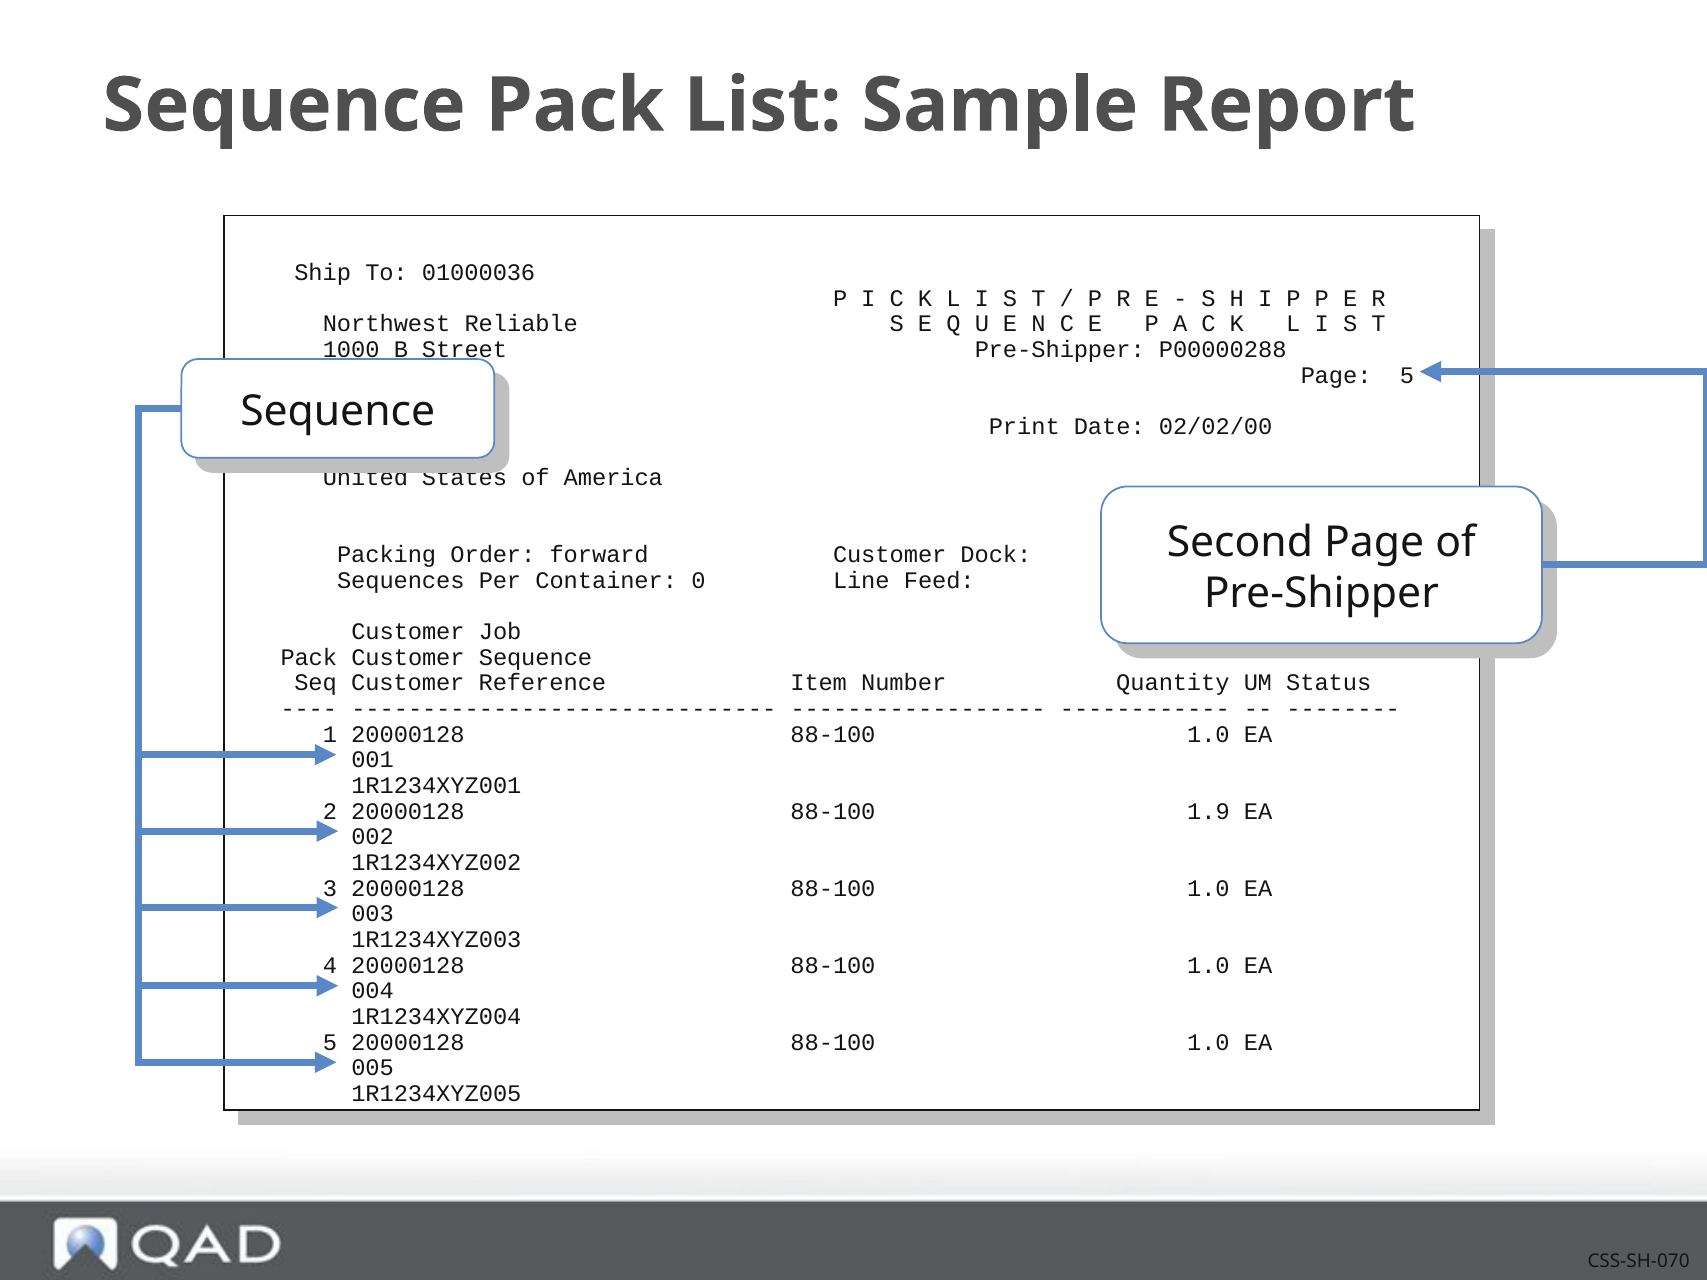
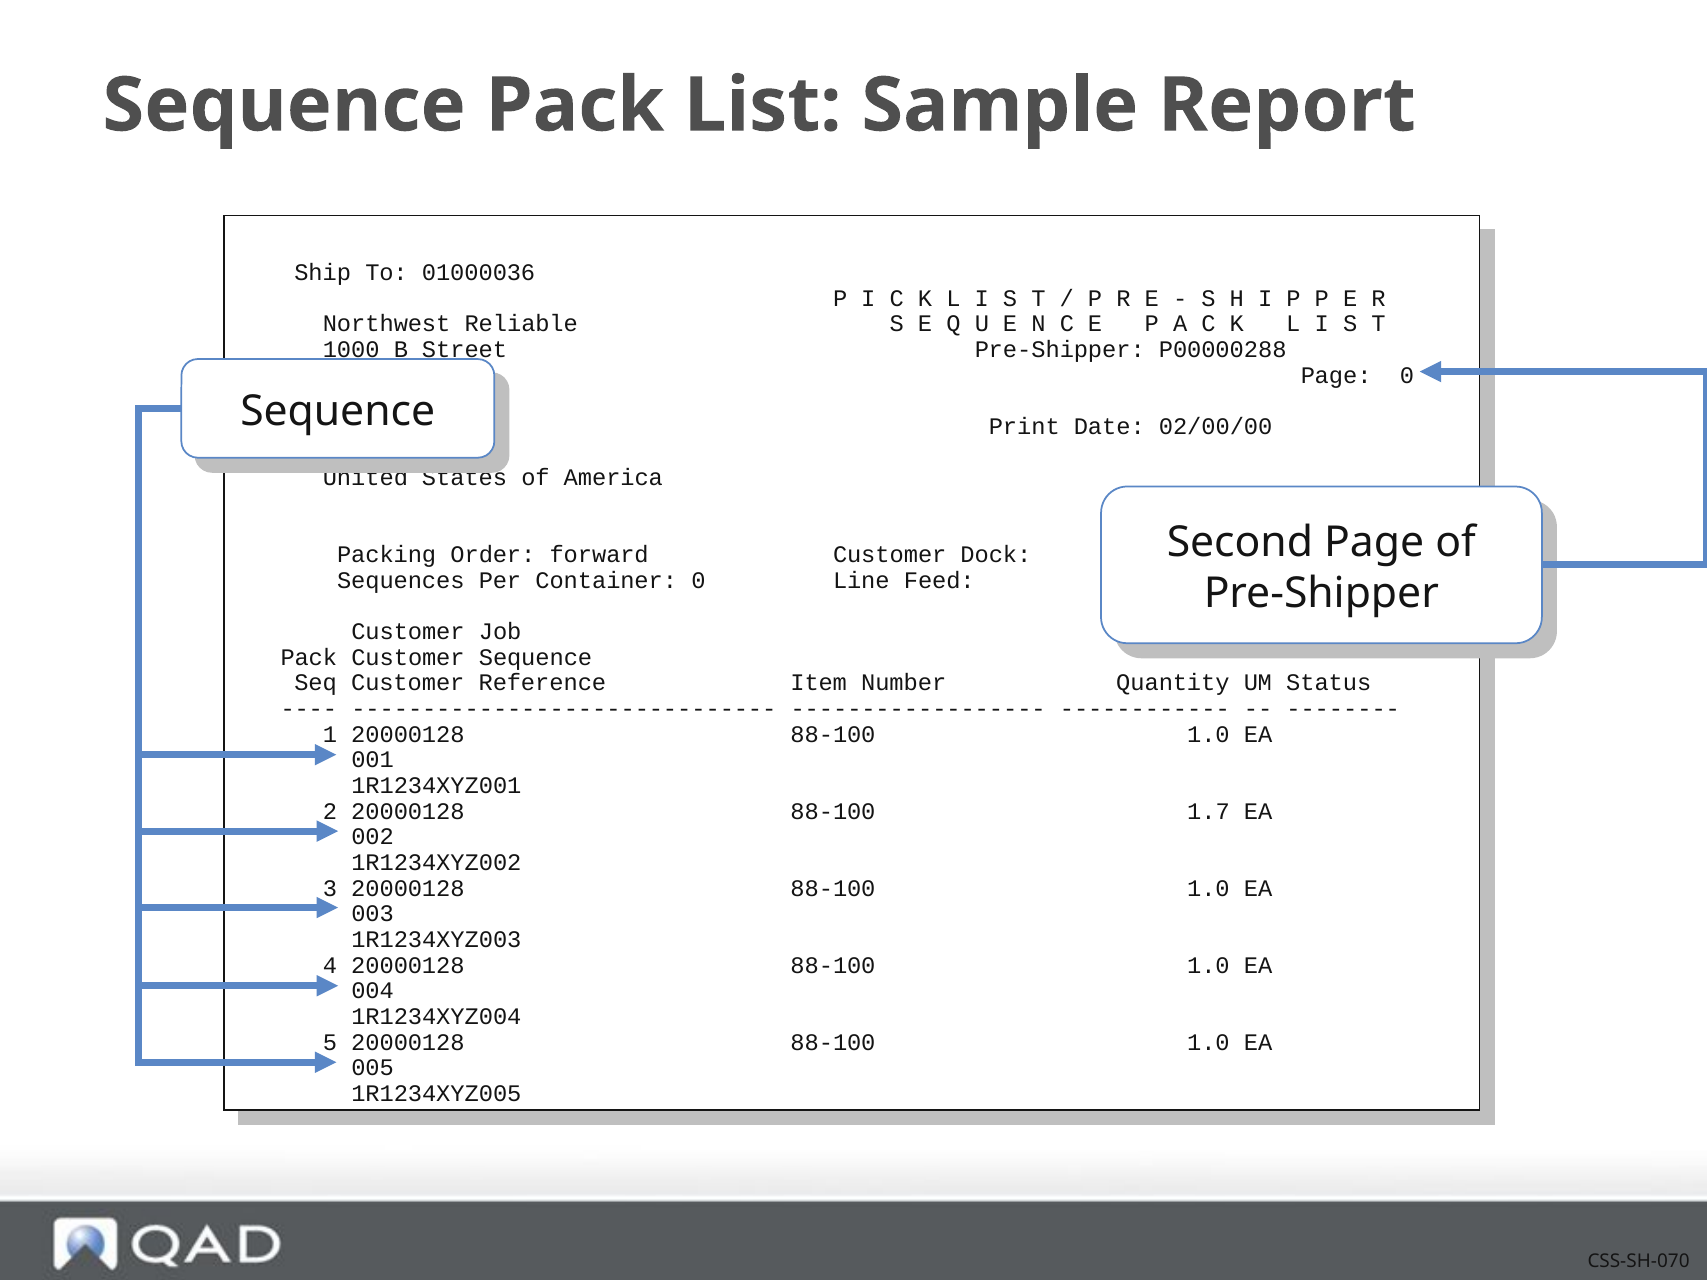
Page 5: 5 -> 0
02/02/00: 02/02/00 -> 02/00/00
1.9: 1.9 -> 1.7
